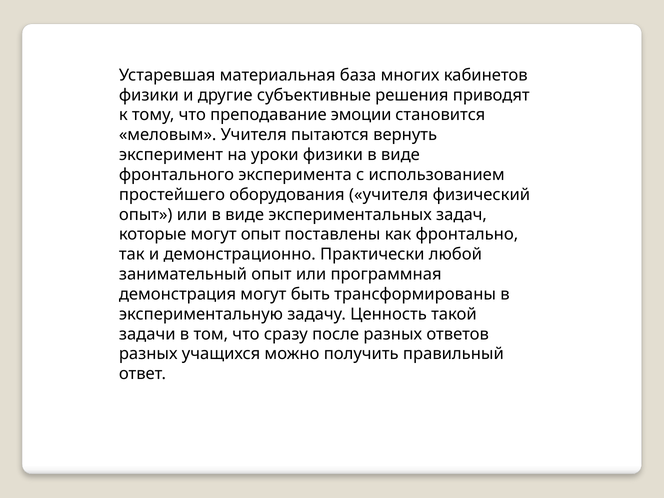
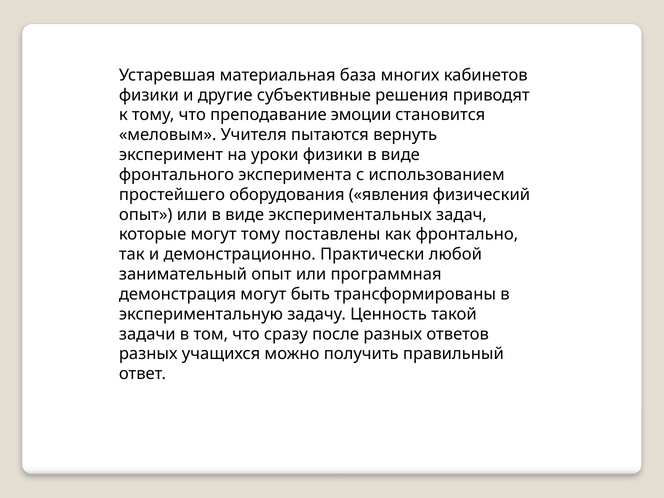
оборудования учителя: учителя -> явления
могут опыт: опыт -> тому
